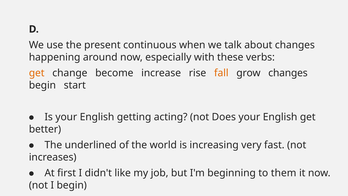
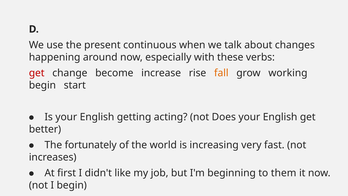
get at (37, 73) colour: orange -> red
grow changes: changes -> working
underlined: underlined -> fortunately
